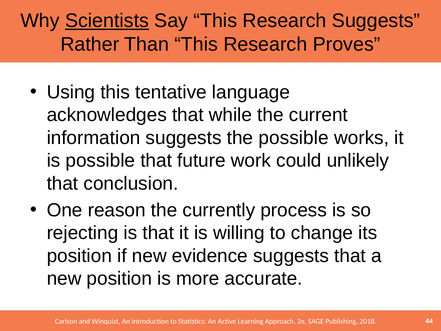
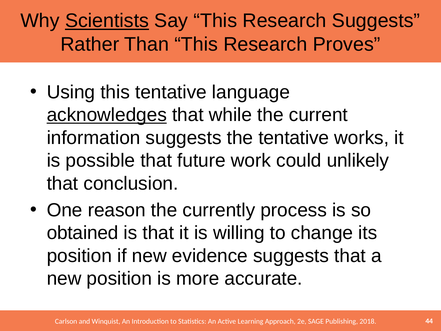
acknowledges underline: none -> present
the possible: possible -> tentative
rejecting: rejecting -> obtained
